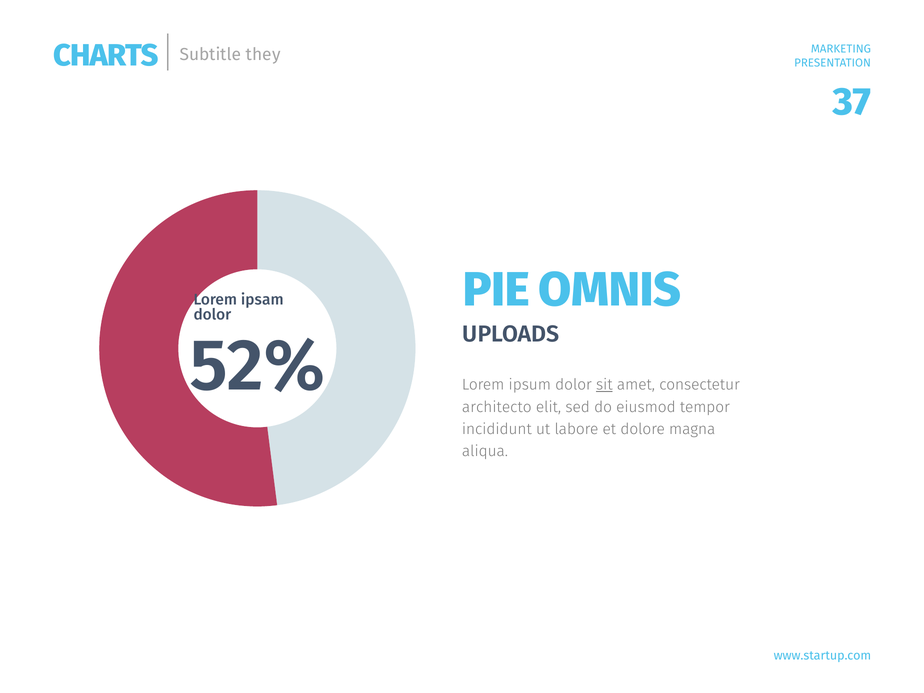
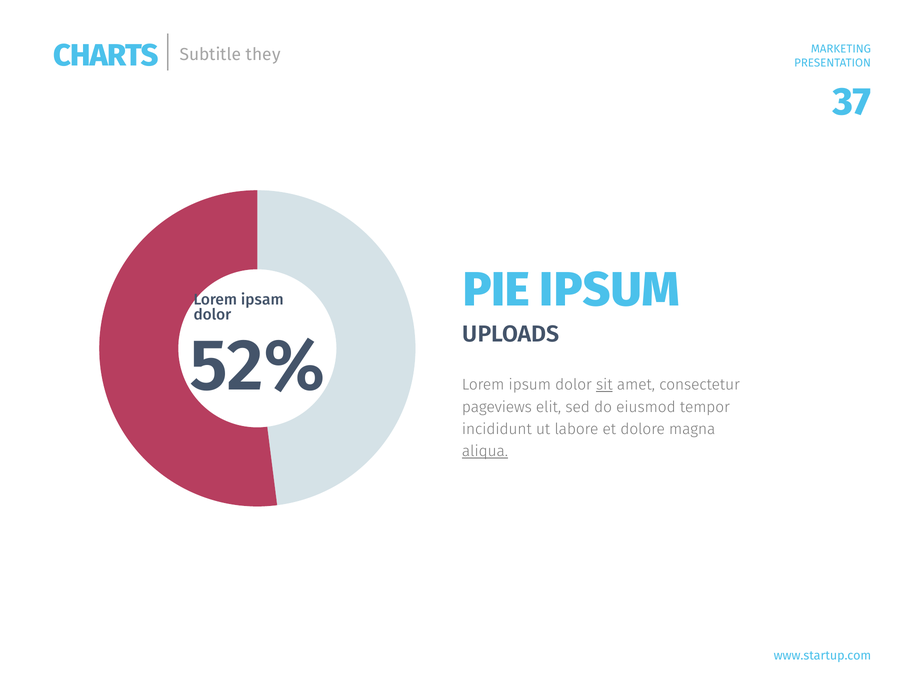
PIE OMNIS: OMNIS -> IPSUM
architecto: architecto -> pageviews
aliqua underline: none -> present
